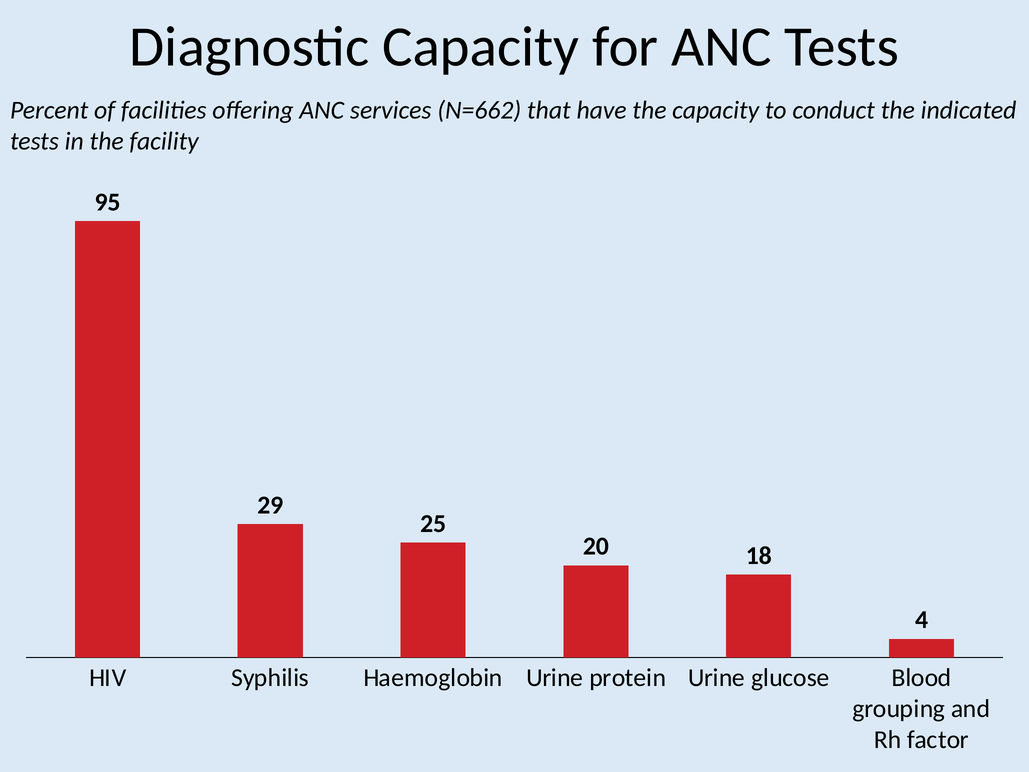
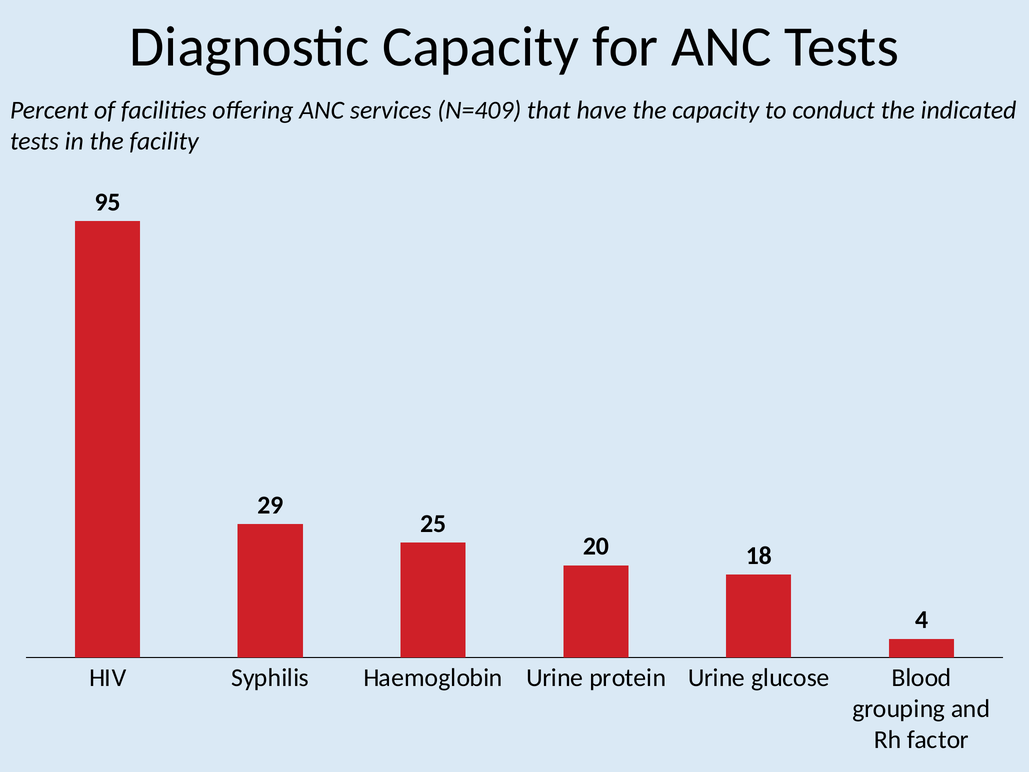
N=662: N=662 -> N=409
